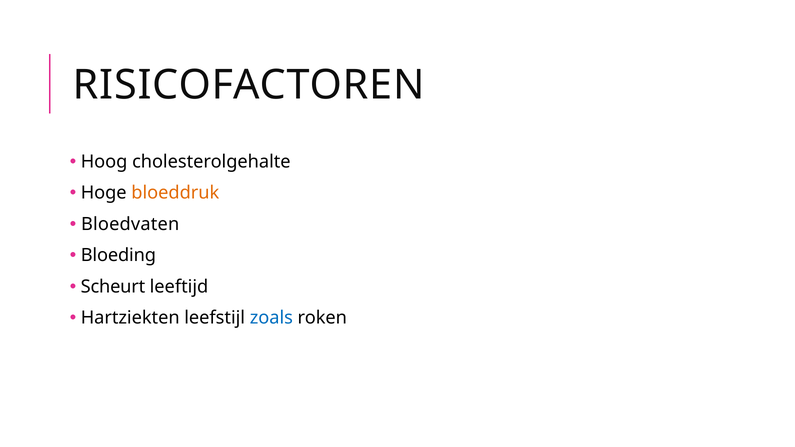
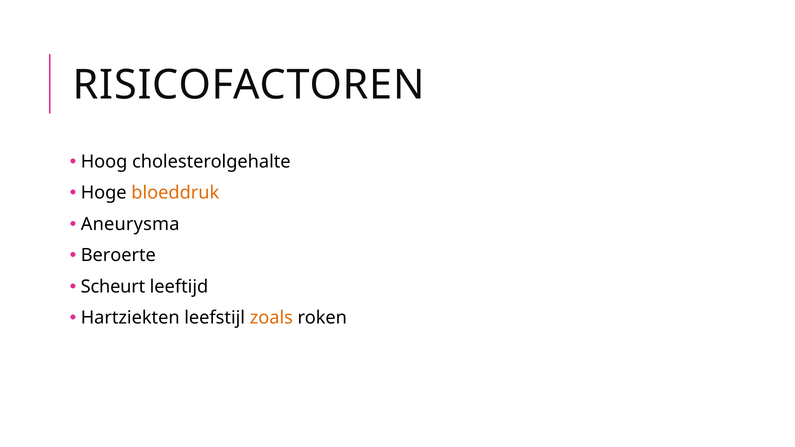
Bloedvaten: Bloedvaten -> Aneurysma
Bloeding: Bloeding -> Beroerte
zoals colour: blue -> orange
